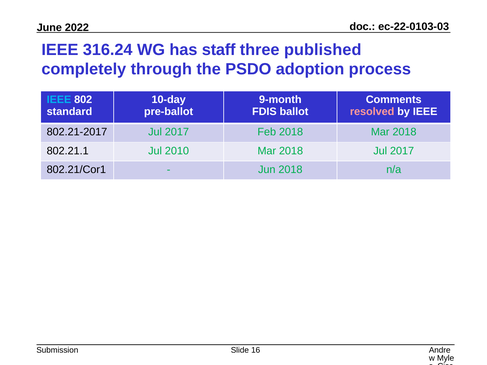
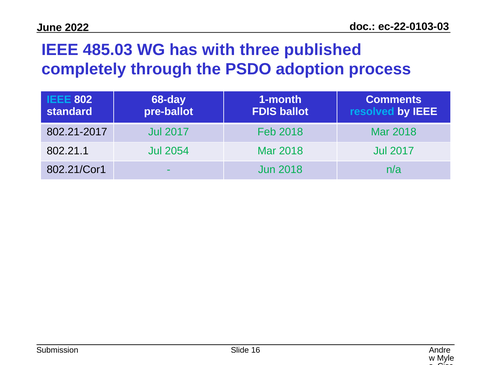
316.24: 316.24 -> 485.03
staff: staff -> with
10-day: 10-day -> 68-day
9-month: 9-month -> 1-month
resolved colour: pink -> light blue
2010: 2010 -> 2054
